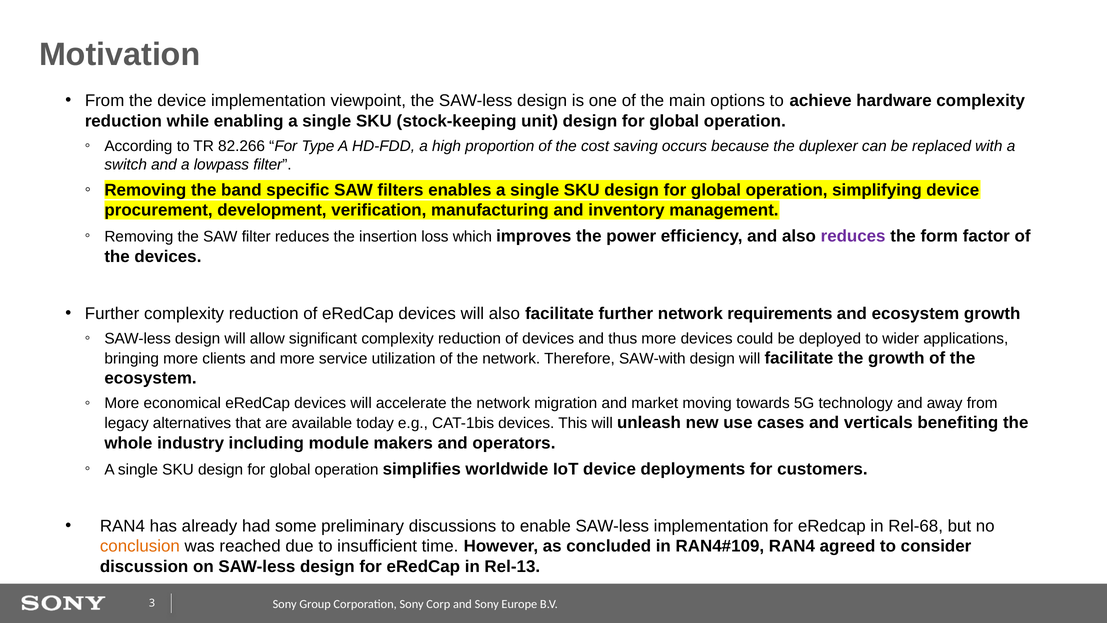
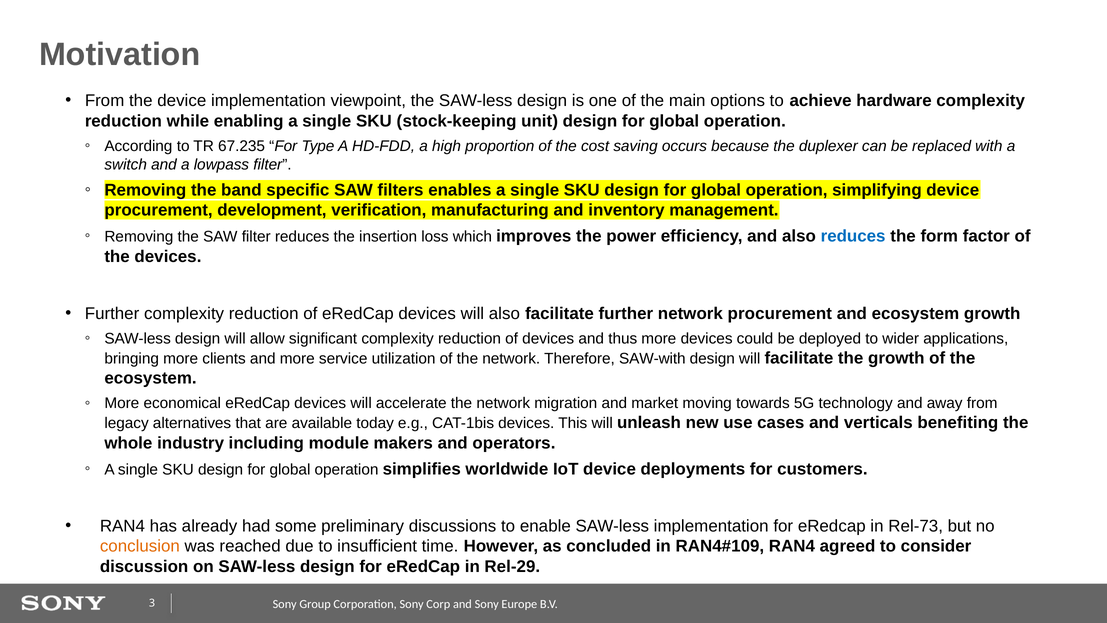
82.266: 82.266 -> 67.235
reduces at (853, 236) colour: purple -> blue
network requirements: requirements -> procurement
Rel-68: Rel-68 -> Rel-73
Rel-13: Rel-13 -> Rel-29
